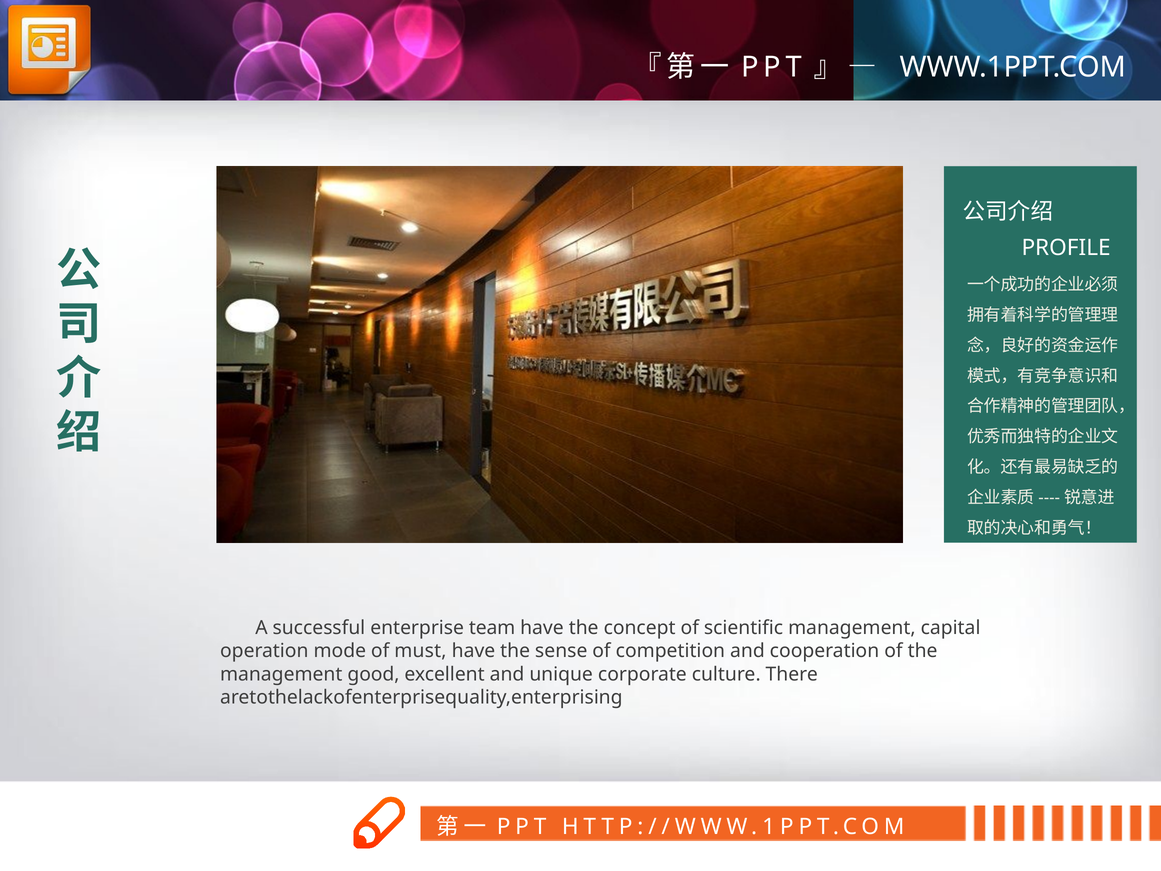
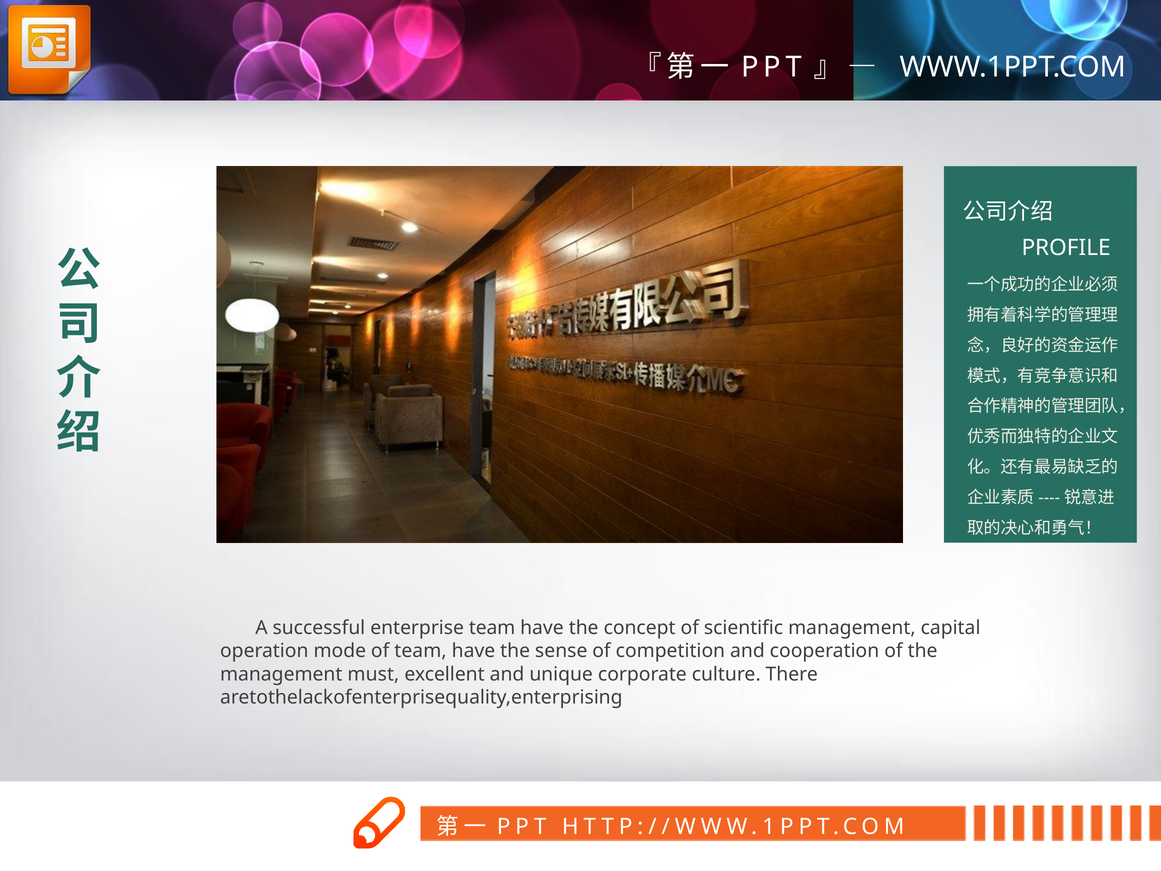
of must: must -> team
good: good -> must
